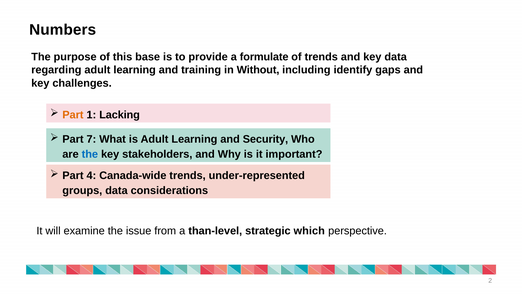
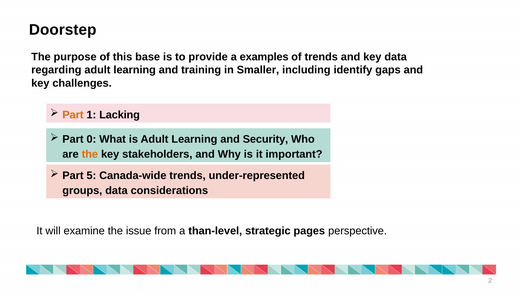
Numbers: Numbers -> Doorstep
formulate: formulate -> examples
Without: Without -> Smaller
7: 7 -> 0
the at (90, 154) colour: blue -> orange
4: 4 -> 5
which: which -> pages
